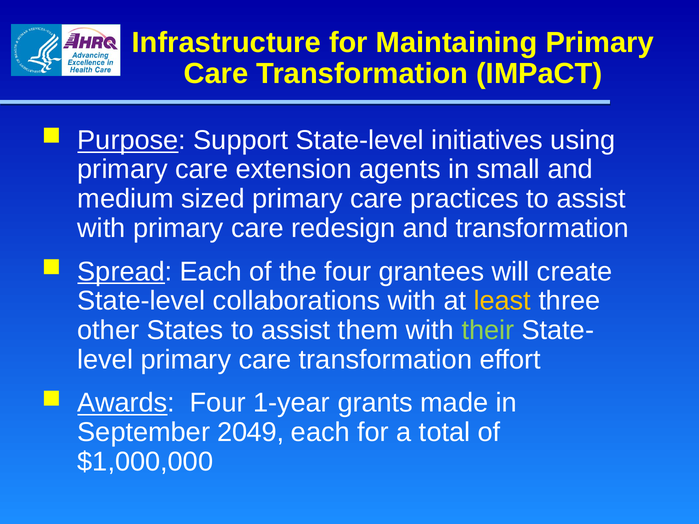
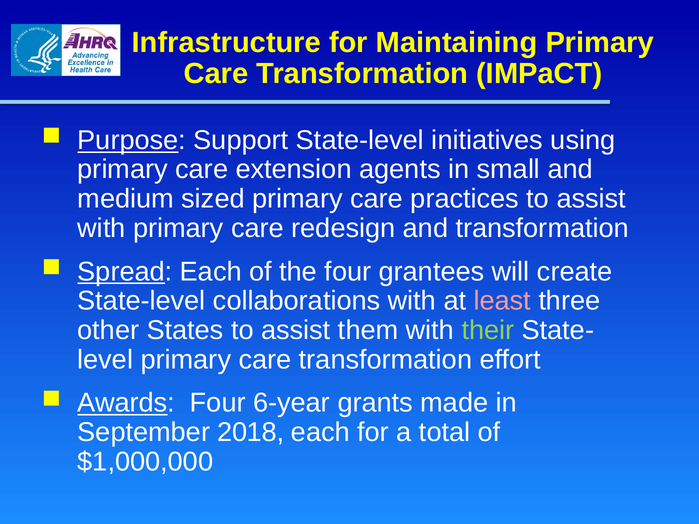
least colour: yellow -> pink
1-year: 1-year -> 6-year
2049: 2049 -> 2018
